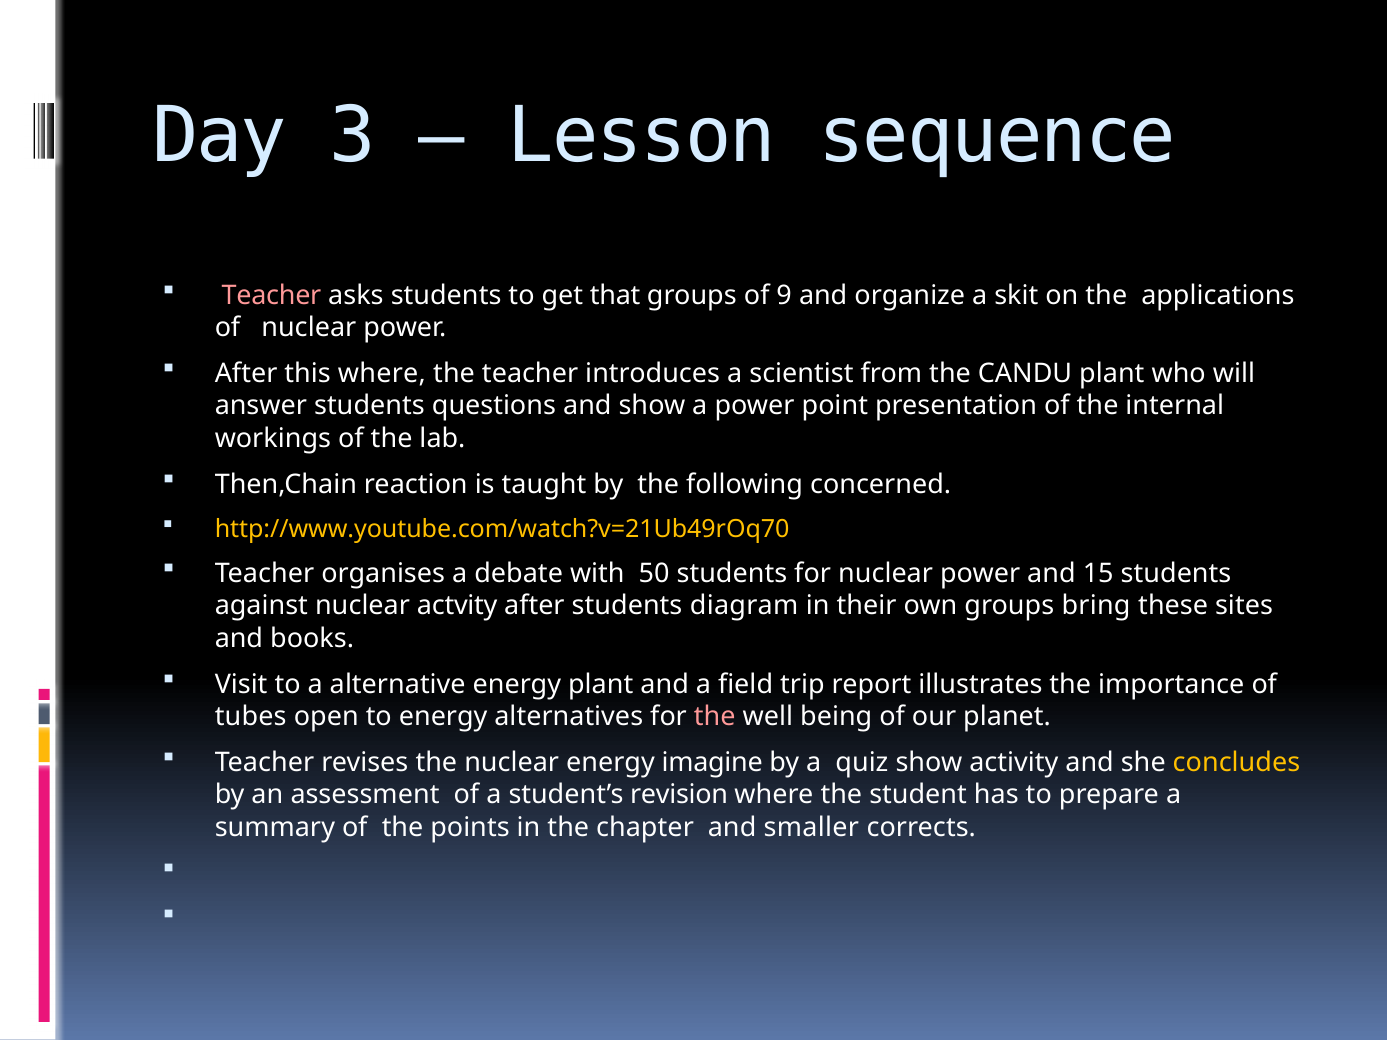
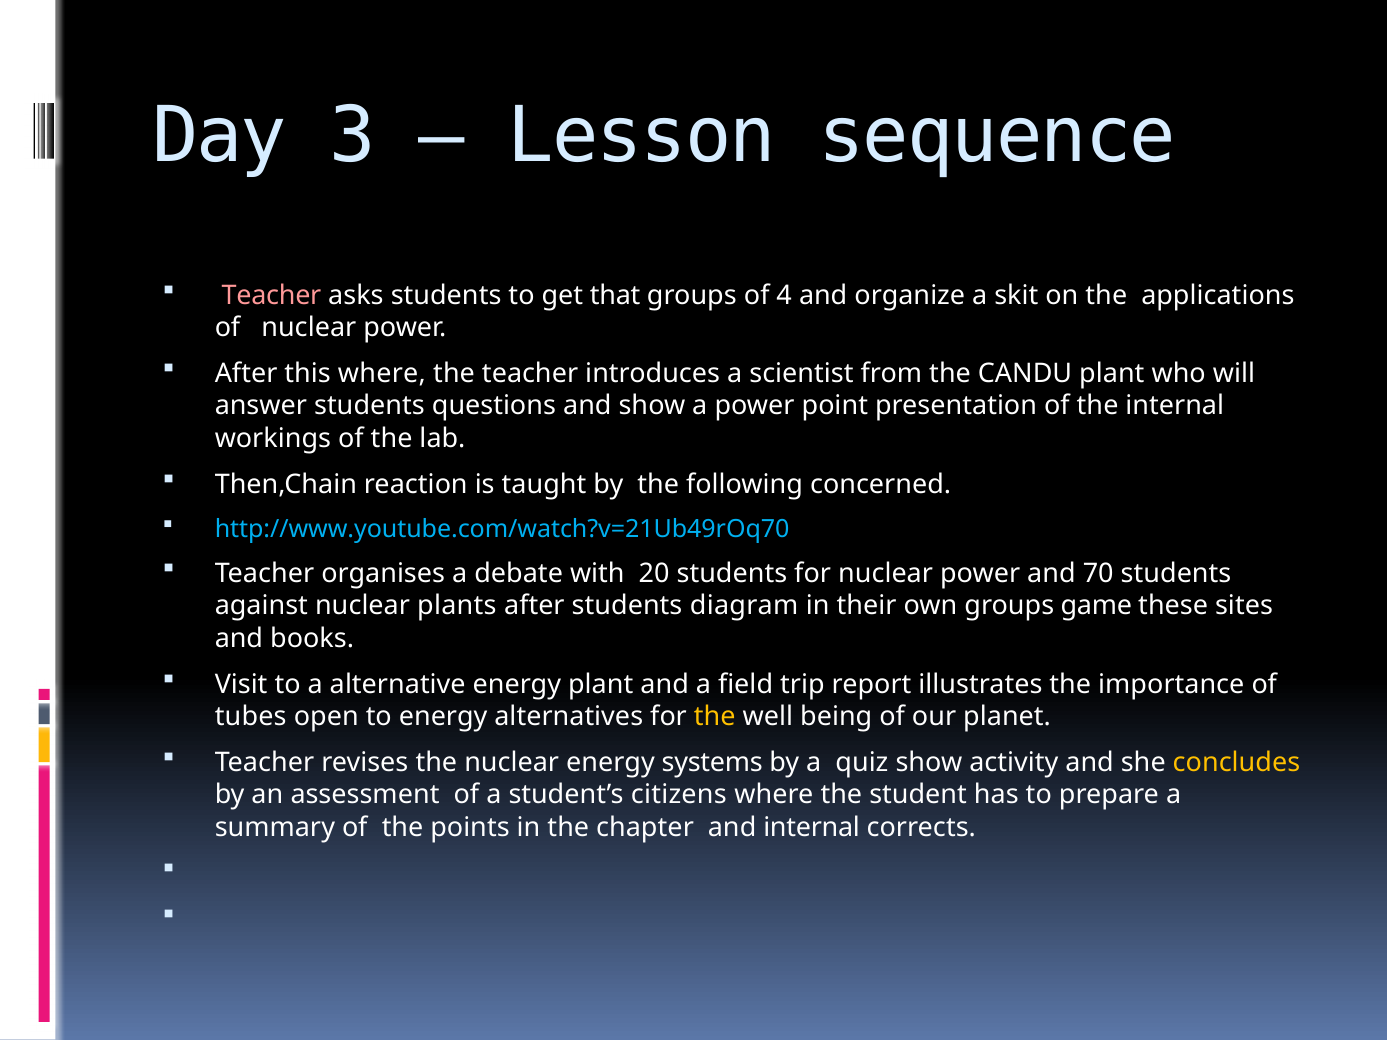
9: 9 -> 4
http://www.youtube.com/watch?v=21Ub49rOq70 colour: yellow -> light blue
50: 50 -> 20
15: 15 -> 70
actvity: actvity -> plants
bring: bring -> game
the at (715, 717) colour: pink -> yellow
imagine: imagine -> systems
revision: revision -> citizens
and smaller: smaller -> internal
